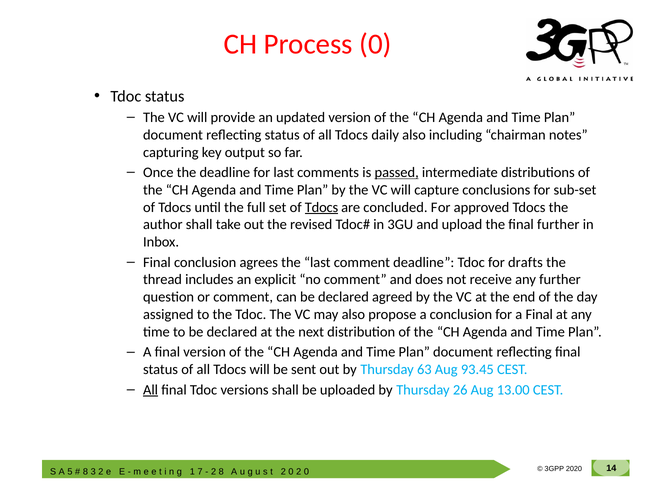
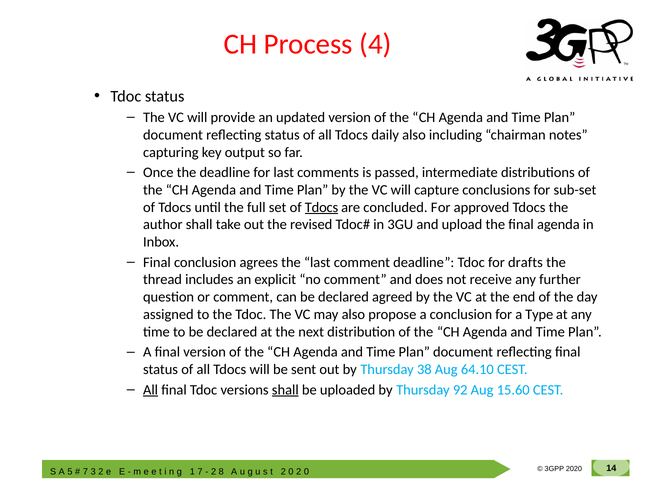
Process 0: 0 -> 4
passed underline: present -> none
final further: further -> agenda
for a Final: Final -> Type
63: 63 -> 38
93.45: 93.45 -> 64.10
shall at (285, 390) underline: none -> present
26: 26 -> 92
13.00: 13.00 -> 15.60
8 at (85, 472): 8 -> 7
